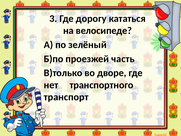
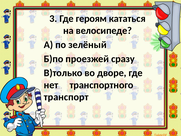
дорогу: дорогу -> героям
часть: часть -> сразу
